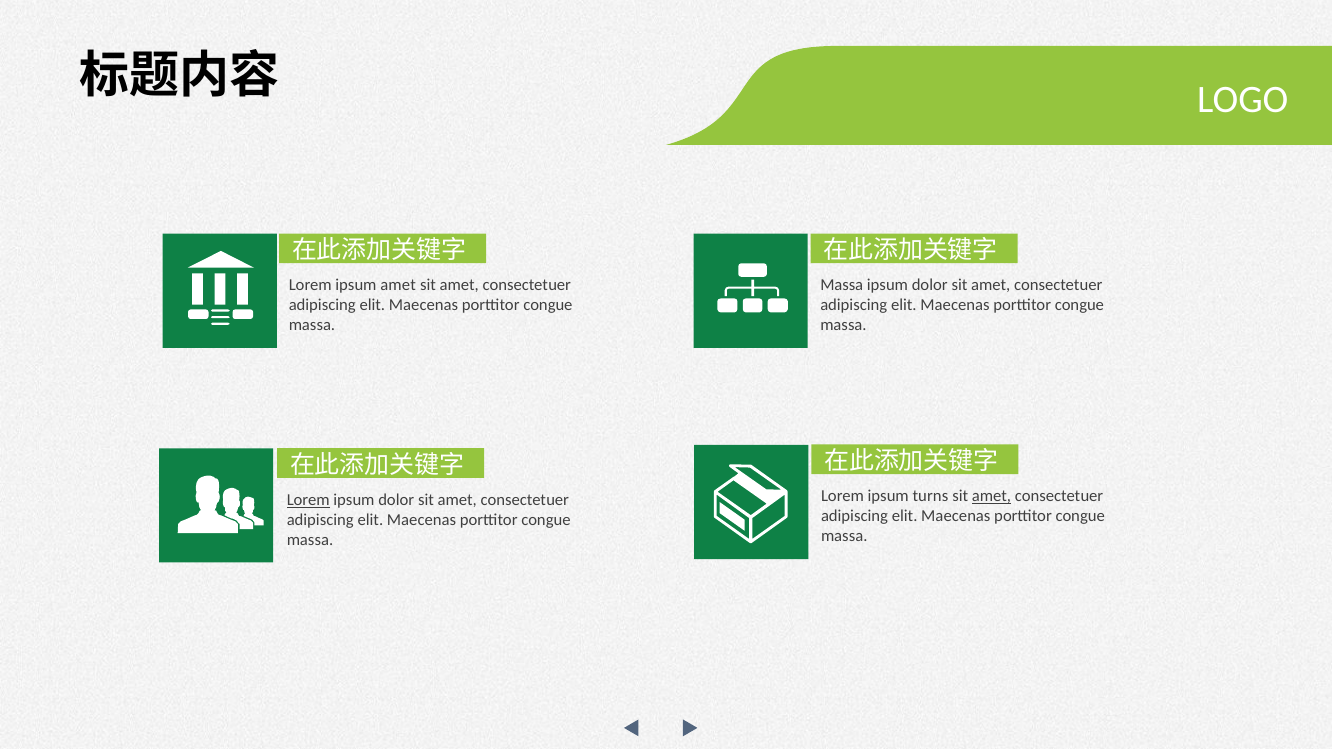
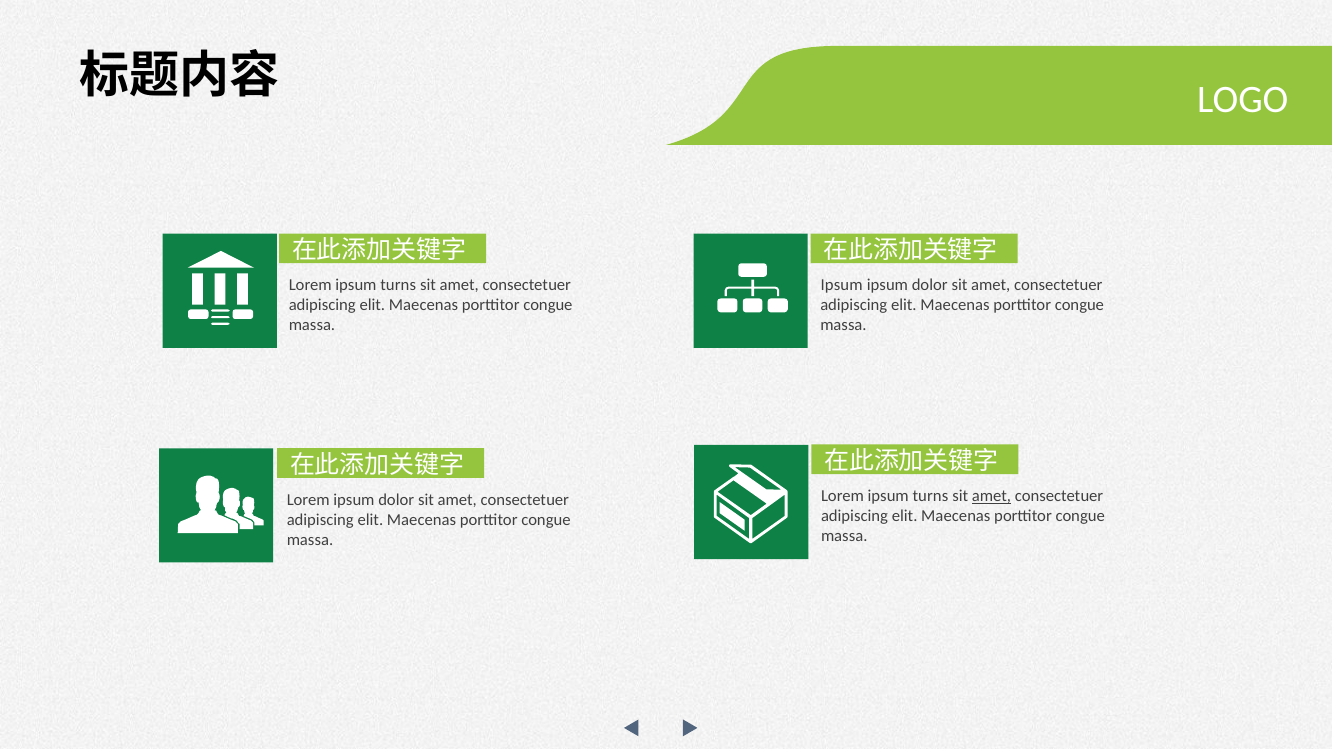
amet at (398, 286): amet -> turns
Massa at (842, 286): Massa -> Ipsum
Lorem at (308, 500) underline: present -> none
